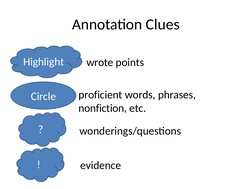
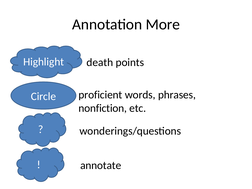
Clues: Clues -> More
wrote: wrote -> death
evidence: evidence -> annotate
